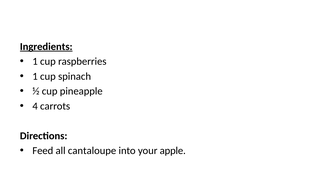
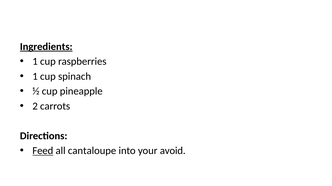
4: 4 -> 2
Feed underline: none -> present
apple: apple -> avoid
